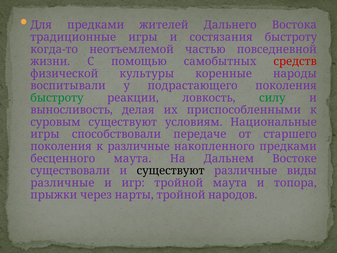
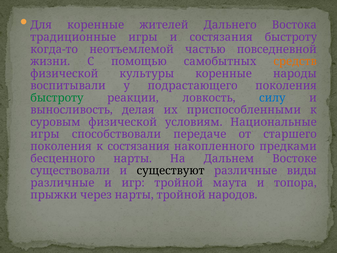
Для предками: предками -> коренные
средств colour: red -> orange
силу colour: green -> blue
суровым существуют: существуют -> физической
к различные: различные -> состязания
бесценного маута: маута -> нарты
